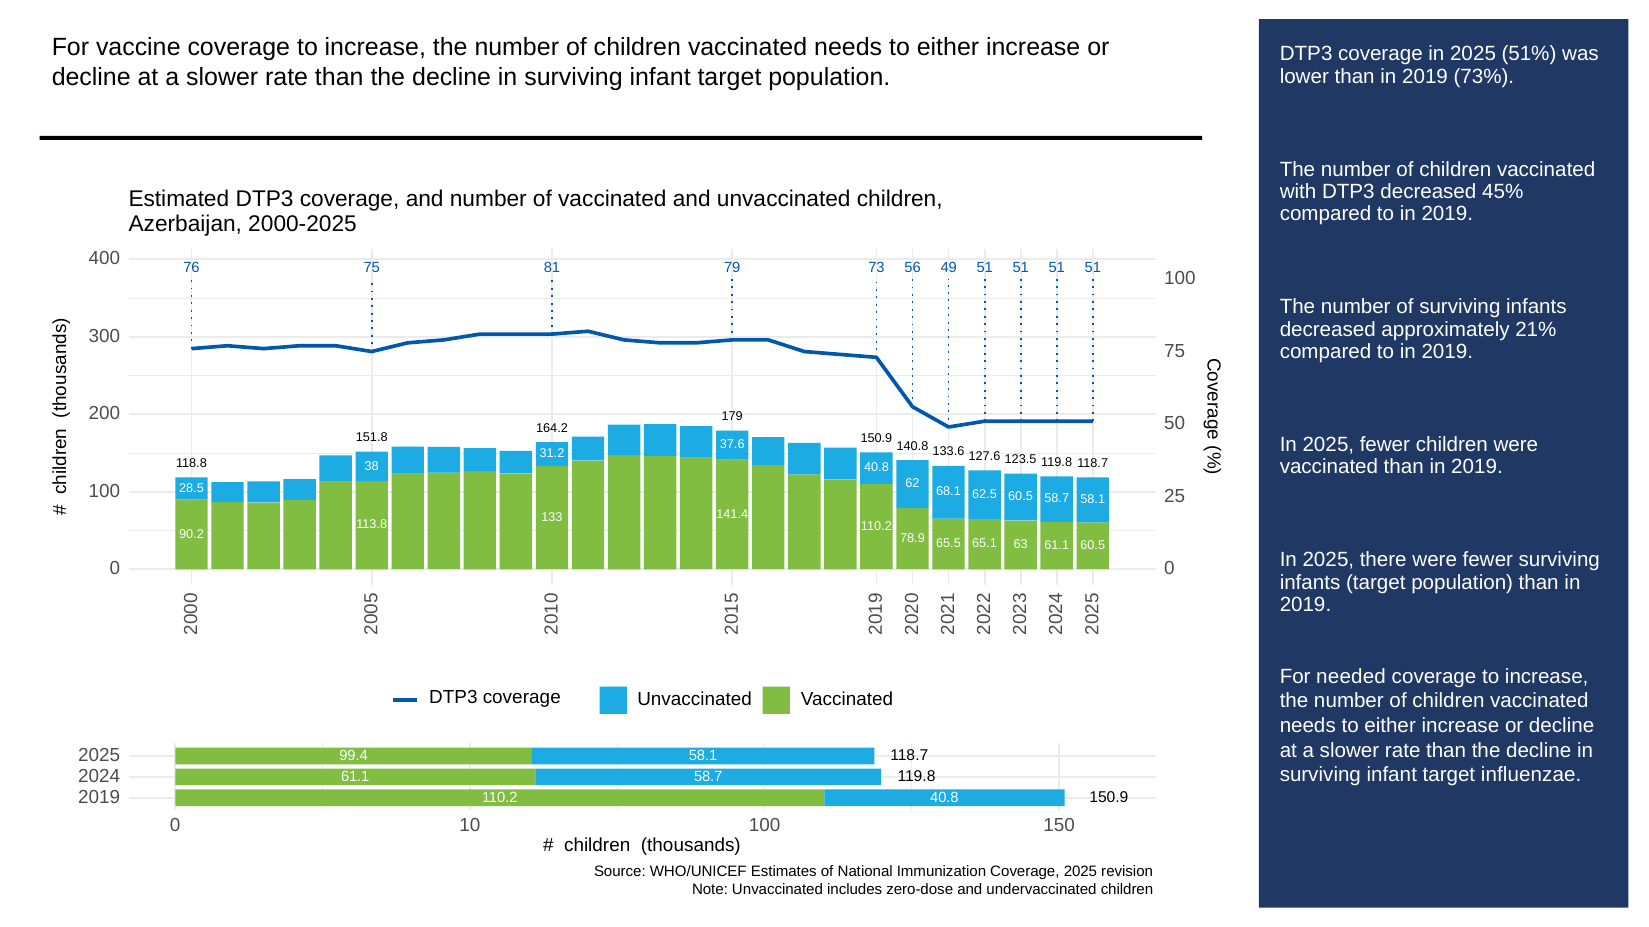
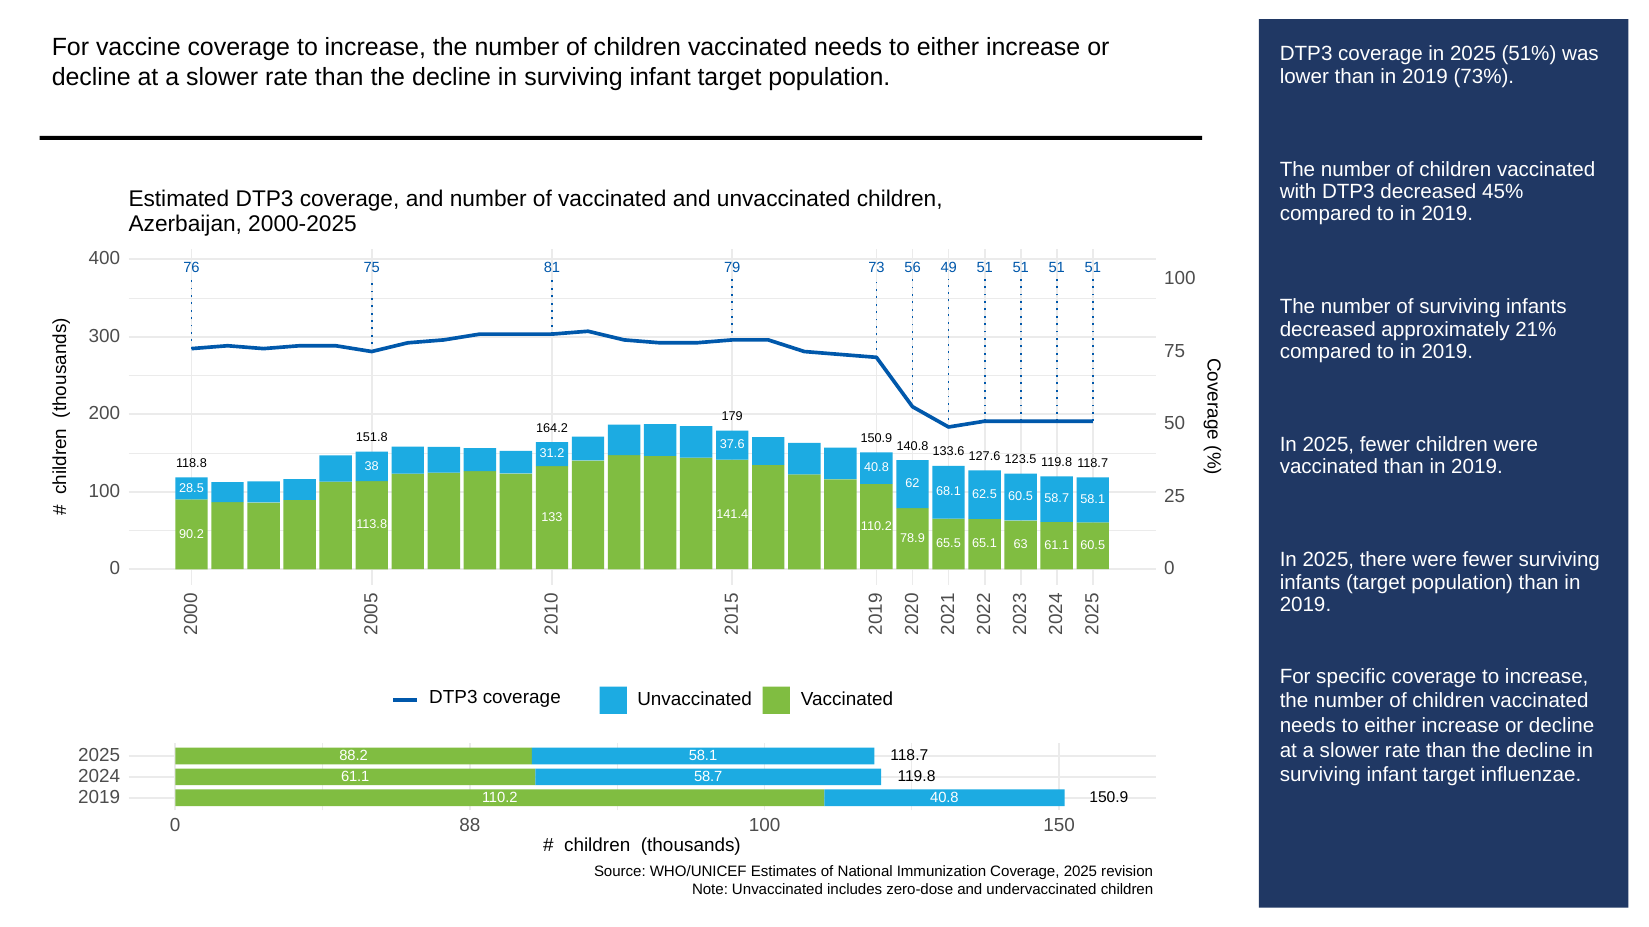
needed: needed -> specific
99.4: 99.4 -> 88.2
10: 10 -> 88
